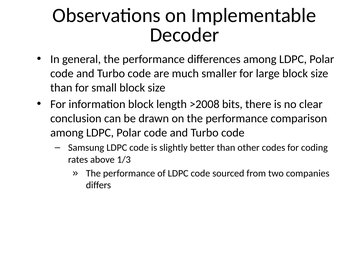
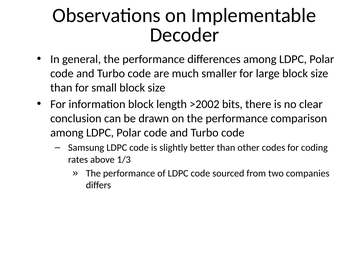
>2008: >2008 -> >2002
